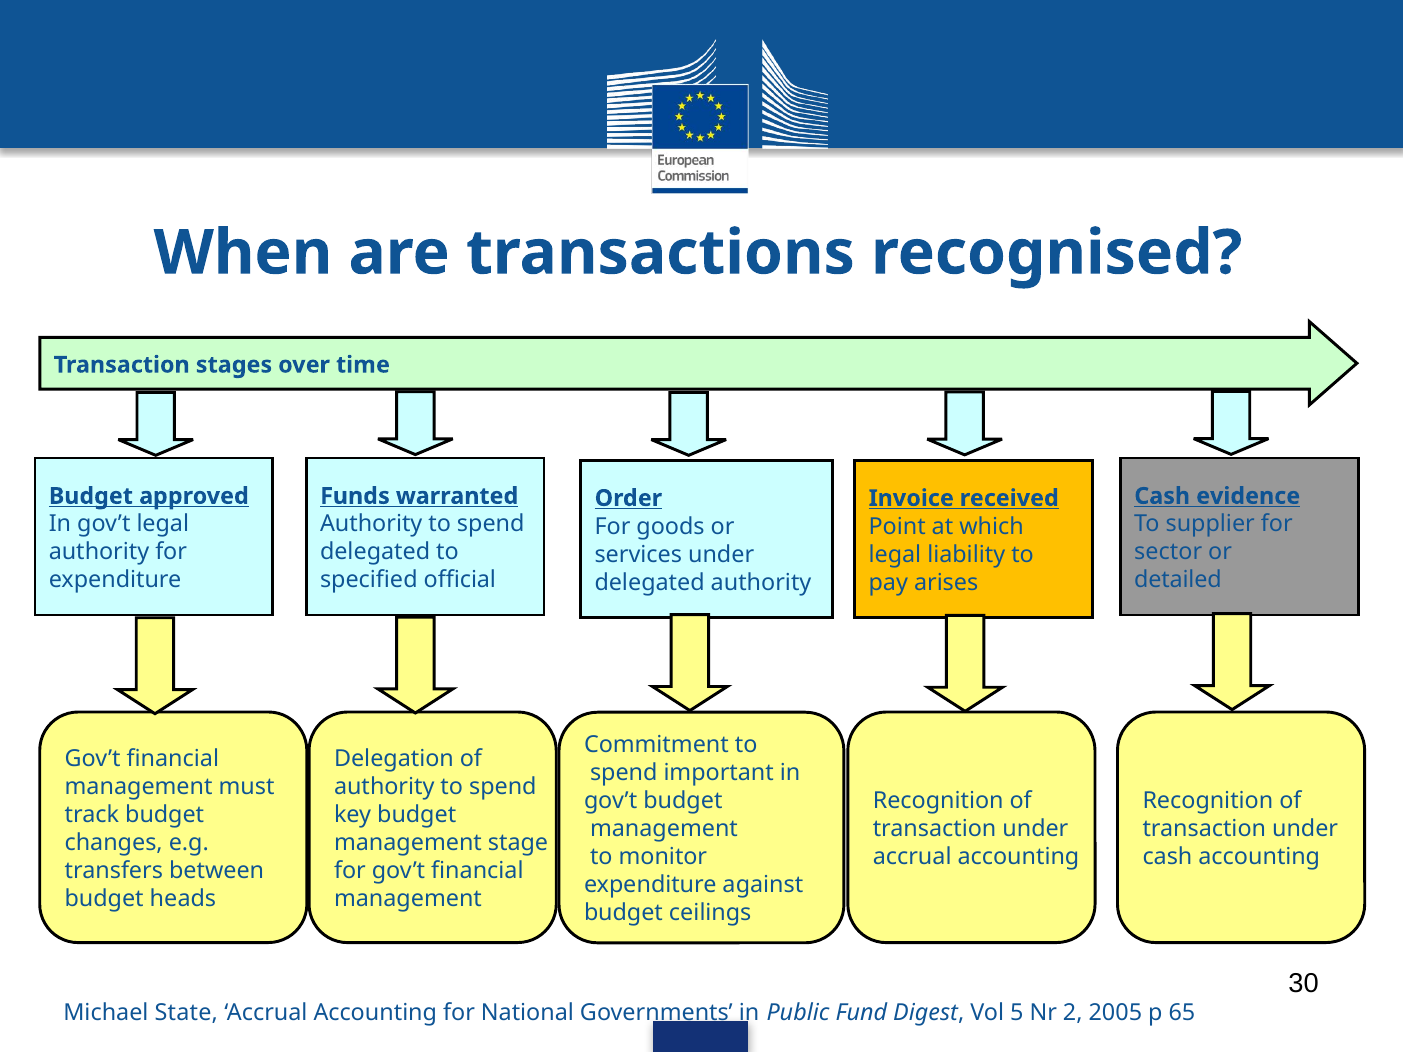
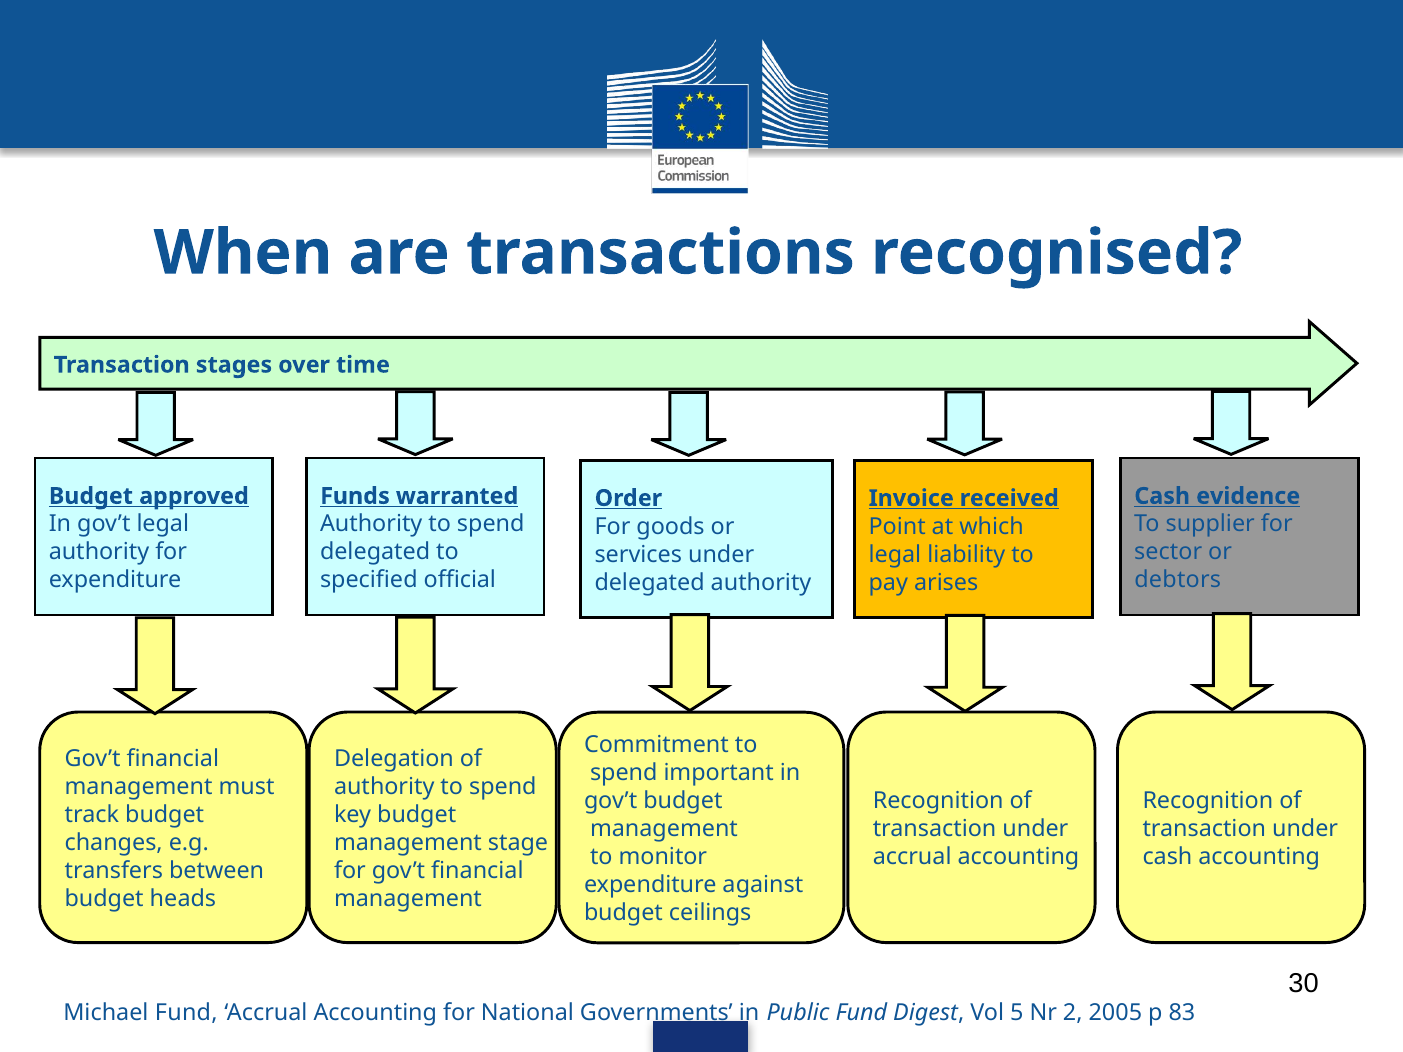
detailed: detailed -> debtors
Michael State: State -> Fund
65: 65 -> 83
